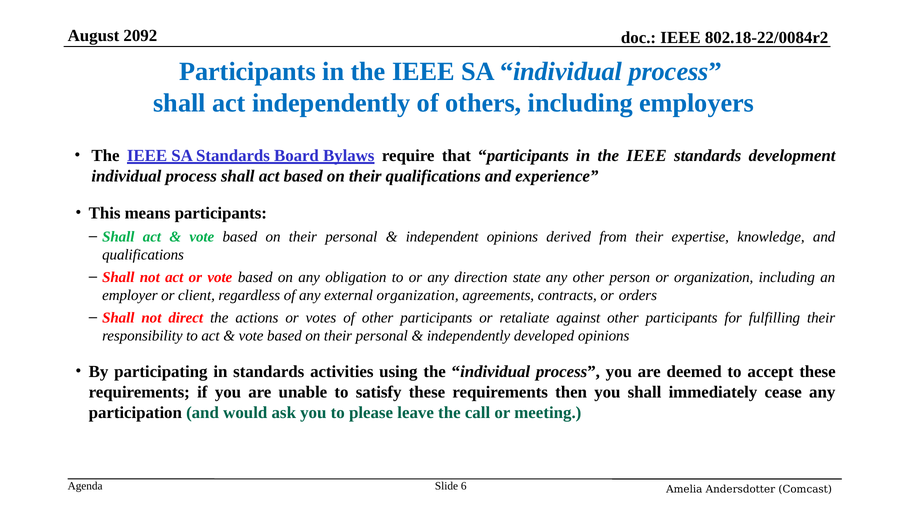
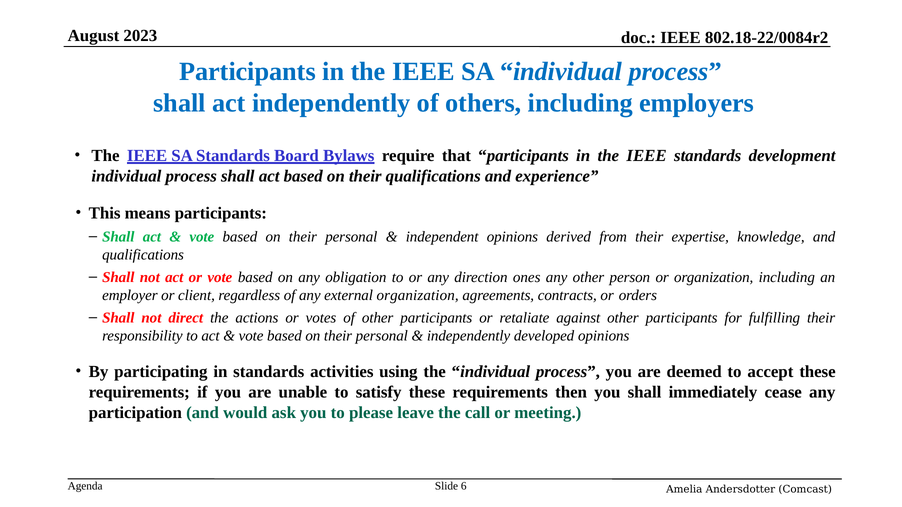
2092: 2092 -> 2023
state: state -> ones
